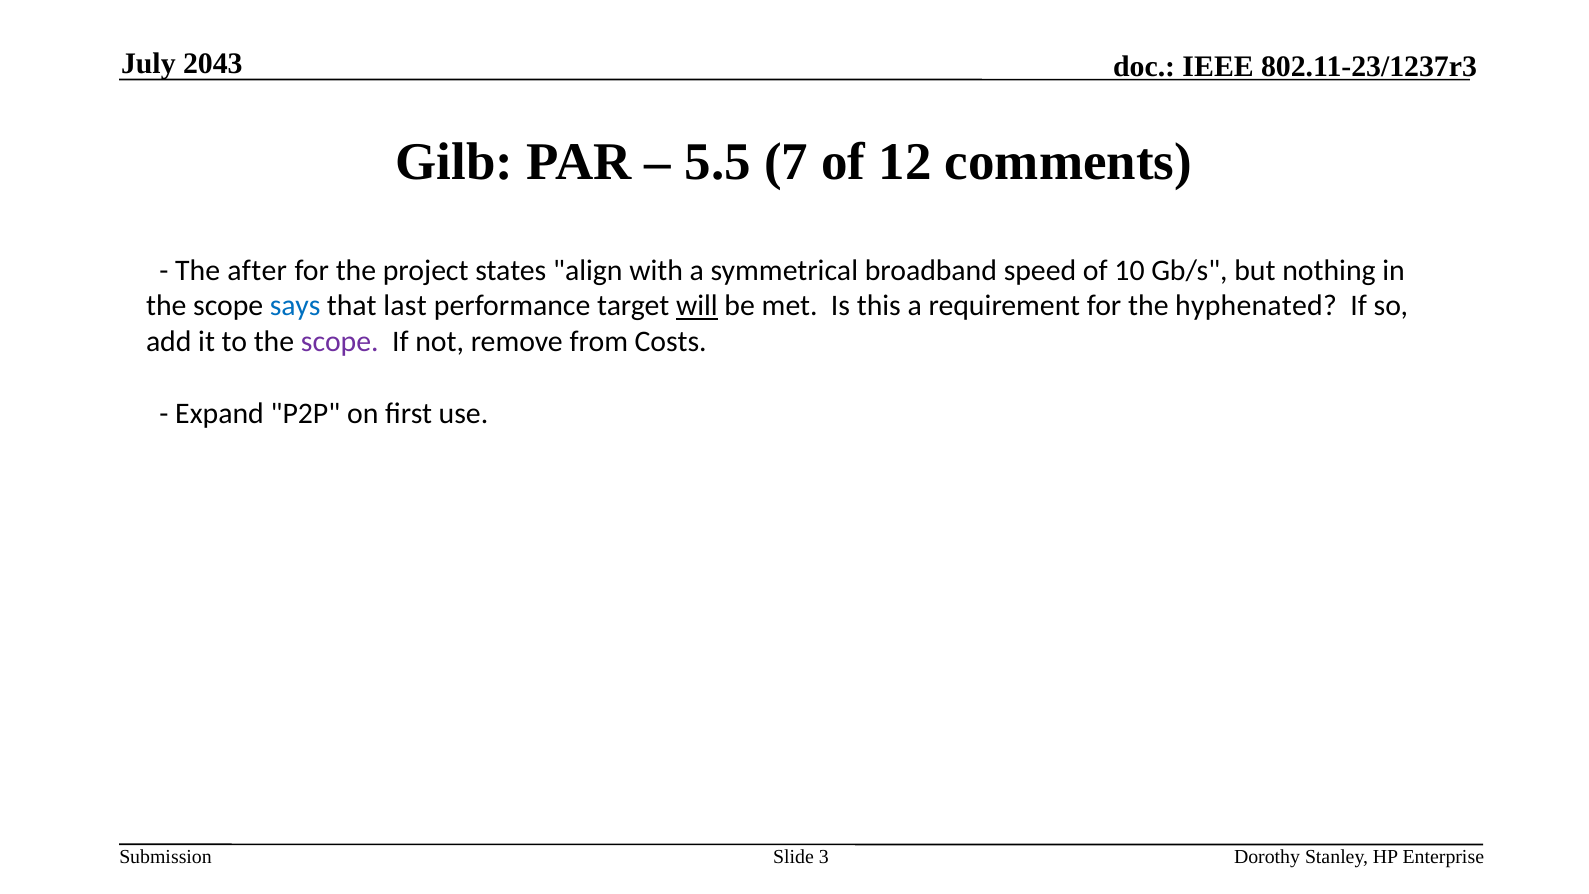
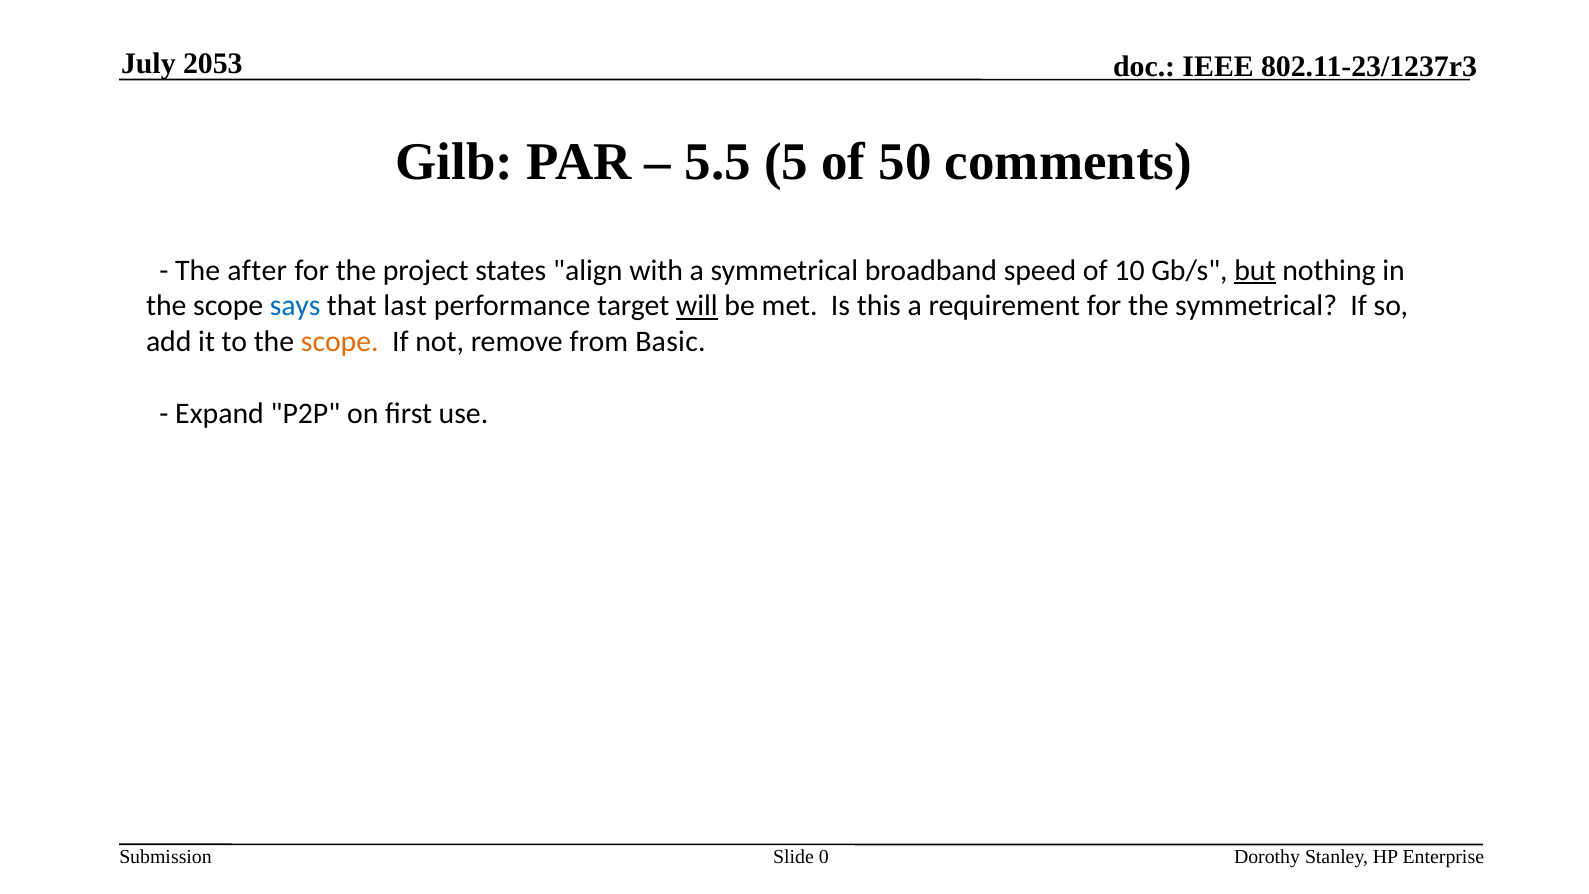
2043: 2043 -> 2053
7: 7 -> 5
12: 12 -> 50
but underline: none -> present
the hyphenated: hyphenated -> symmetrical
scope at (340, 342) colour: purple -> orange
Costs: Costs -> Basic
3: 3 -> 0
